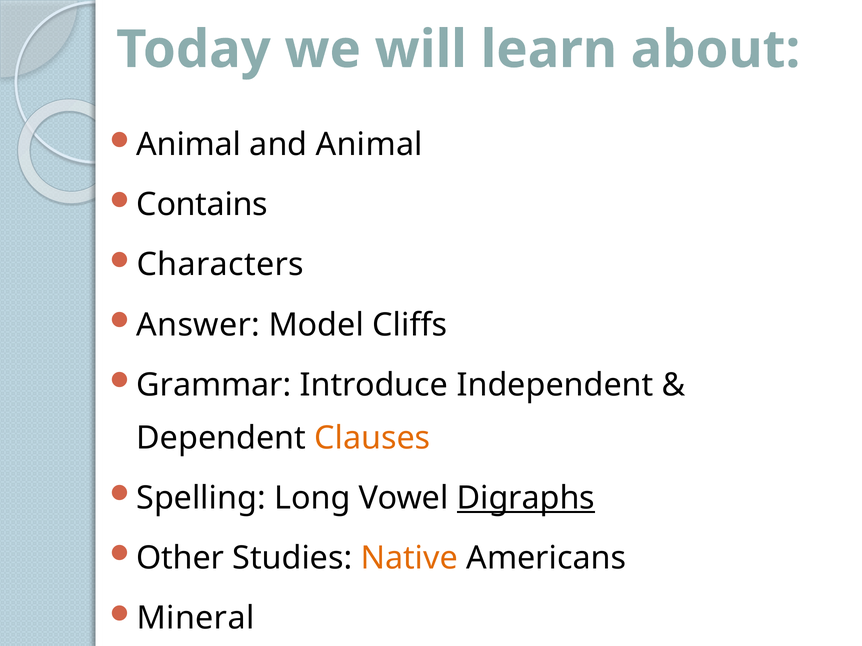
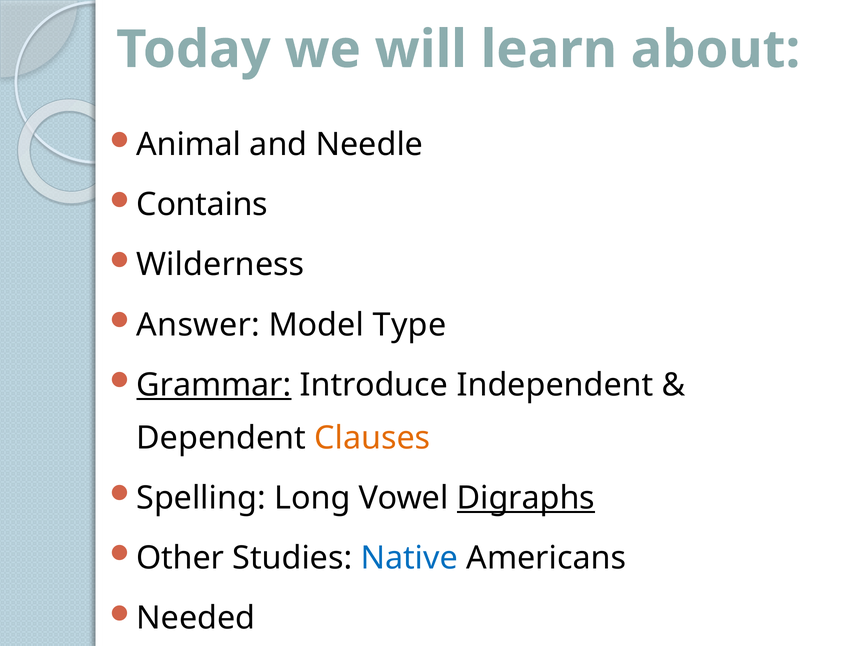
and Animal: Animal -> Needle
Characters: Characters -> Wilderness
Cliffs: Cliffs -> Type
Grammar underline: none -> present
Native colour: orange -> blue
Mineral: Mineral -> Needed
